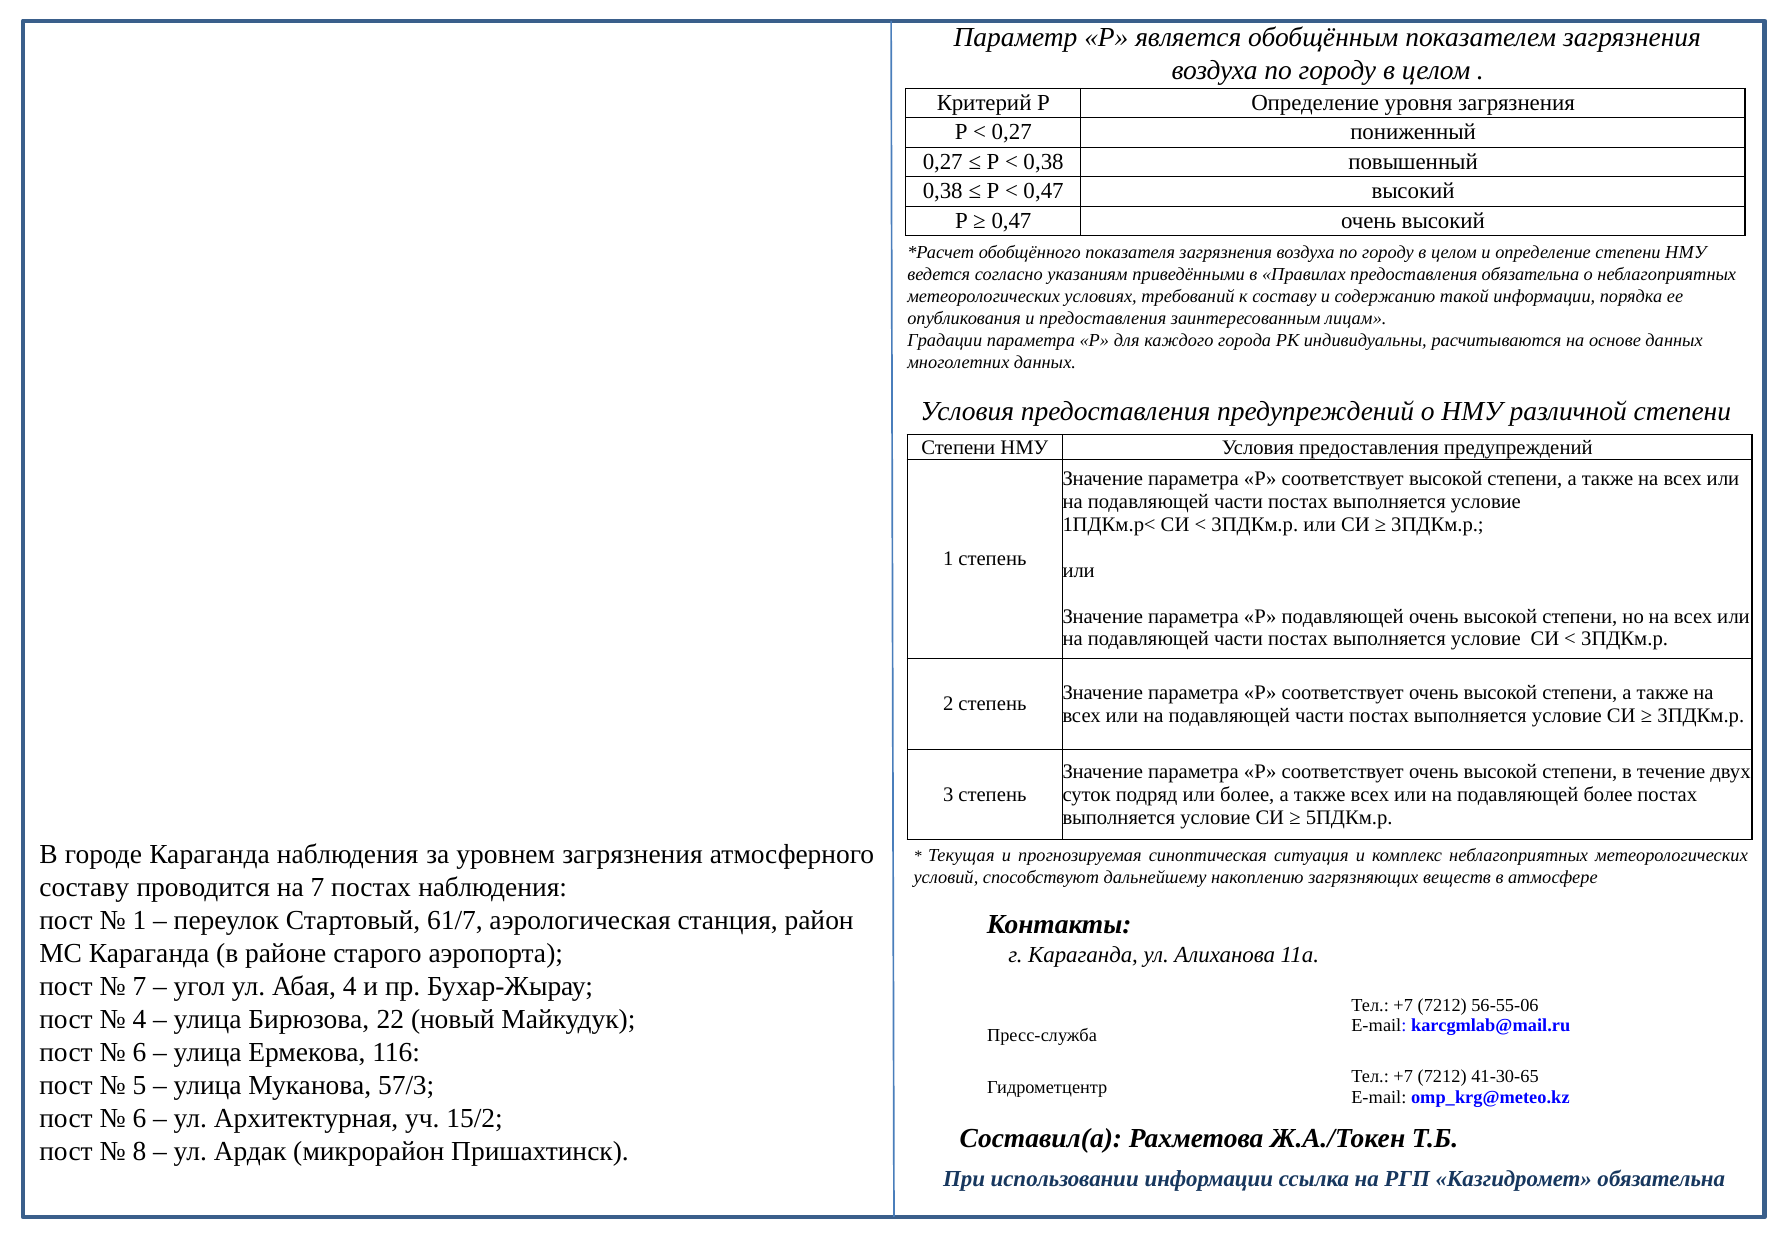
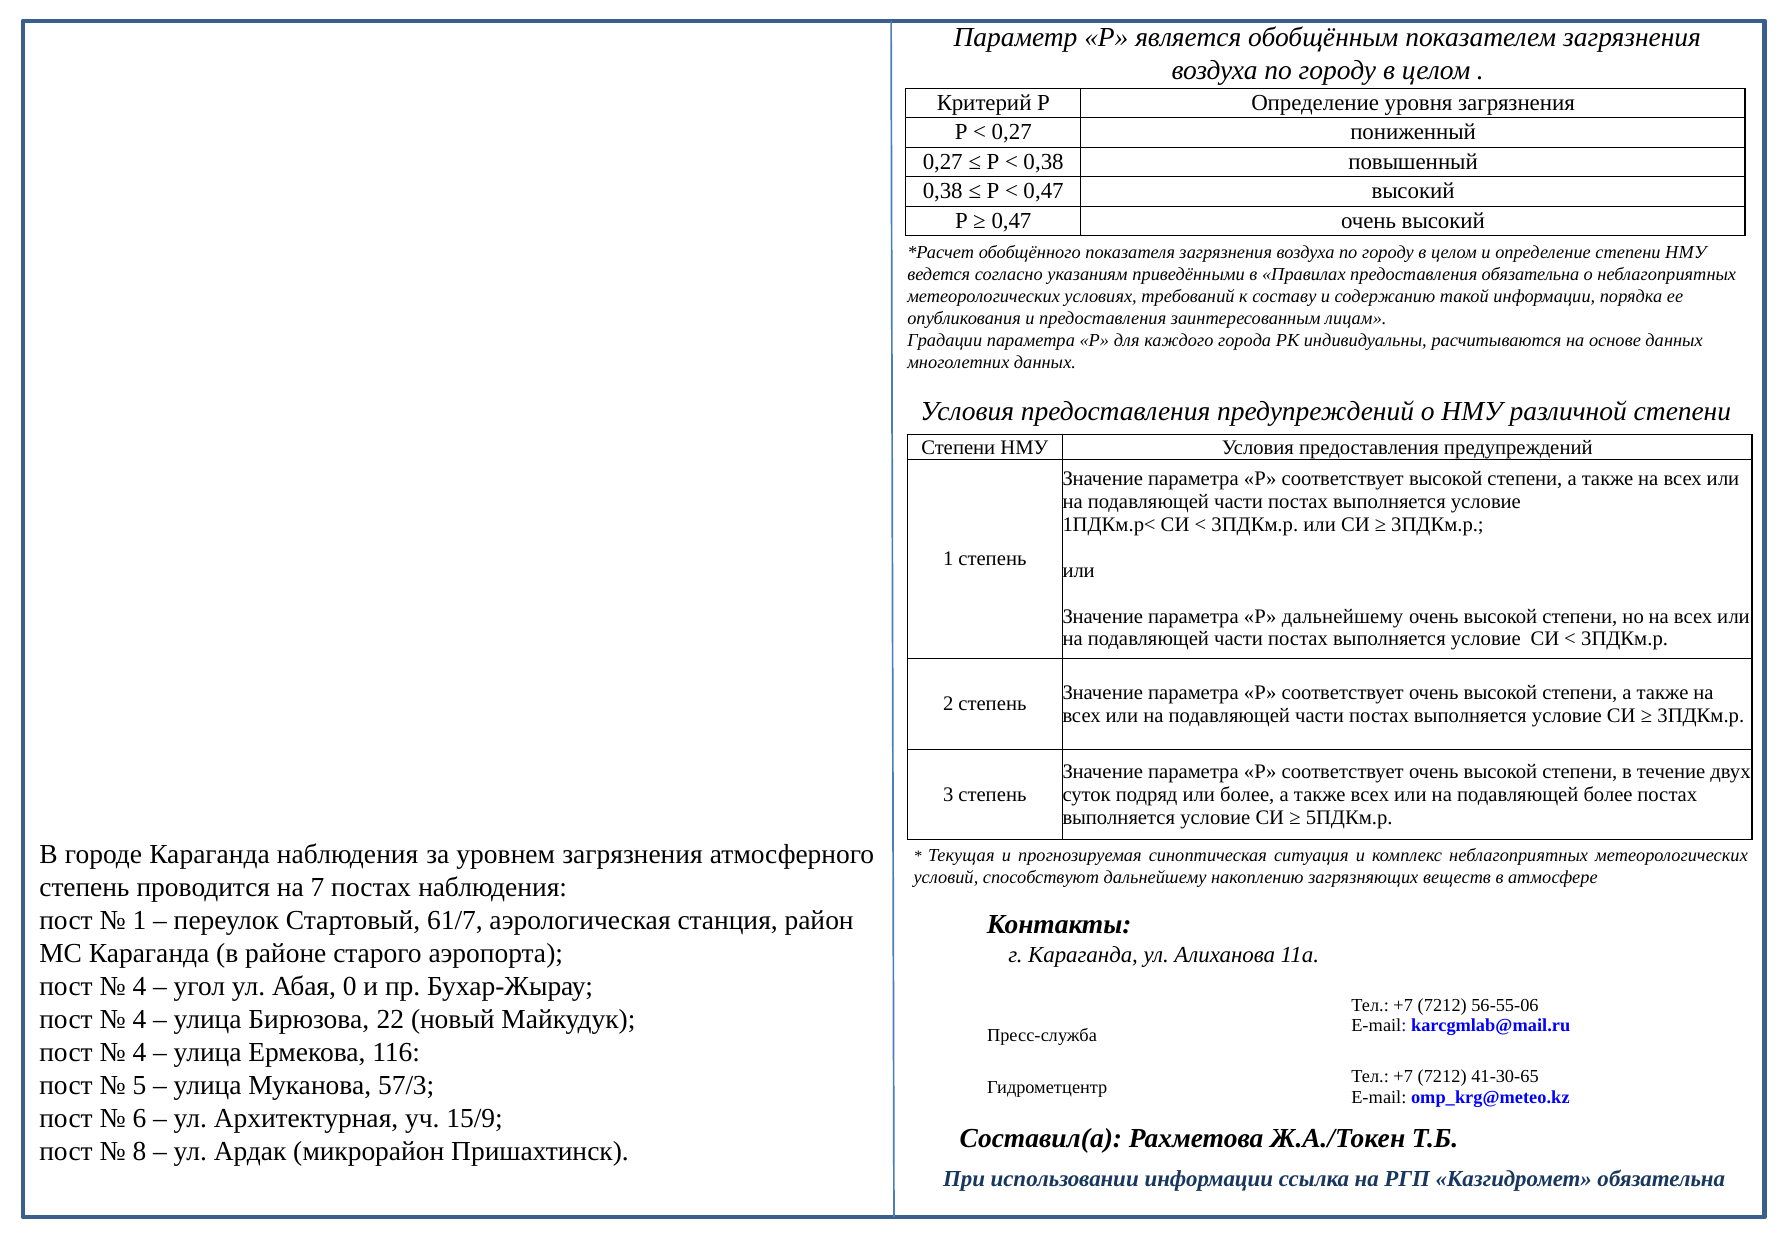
Р подавляющей: подавляющей -> дальнейшему
составу at (84, 887): составу -> степень
7 at (139, 987): 7 -> 4
Абая 4: 4 -> 0
6 at (139, 1053): 6 -> 4
15/2: 15/2 -> 15/9
